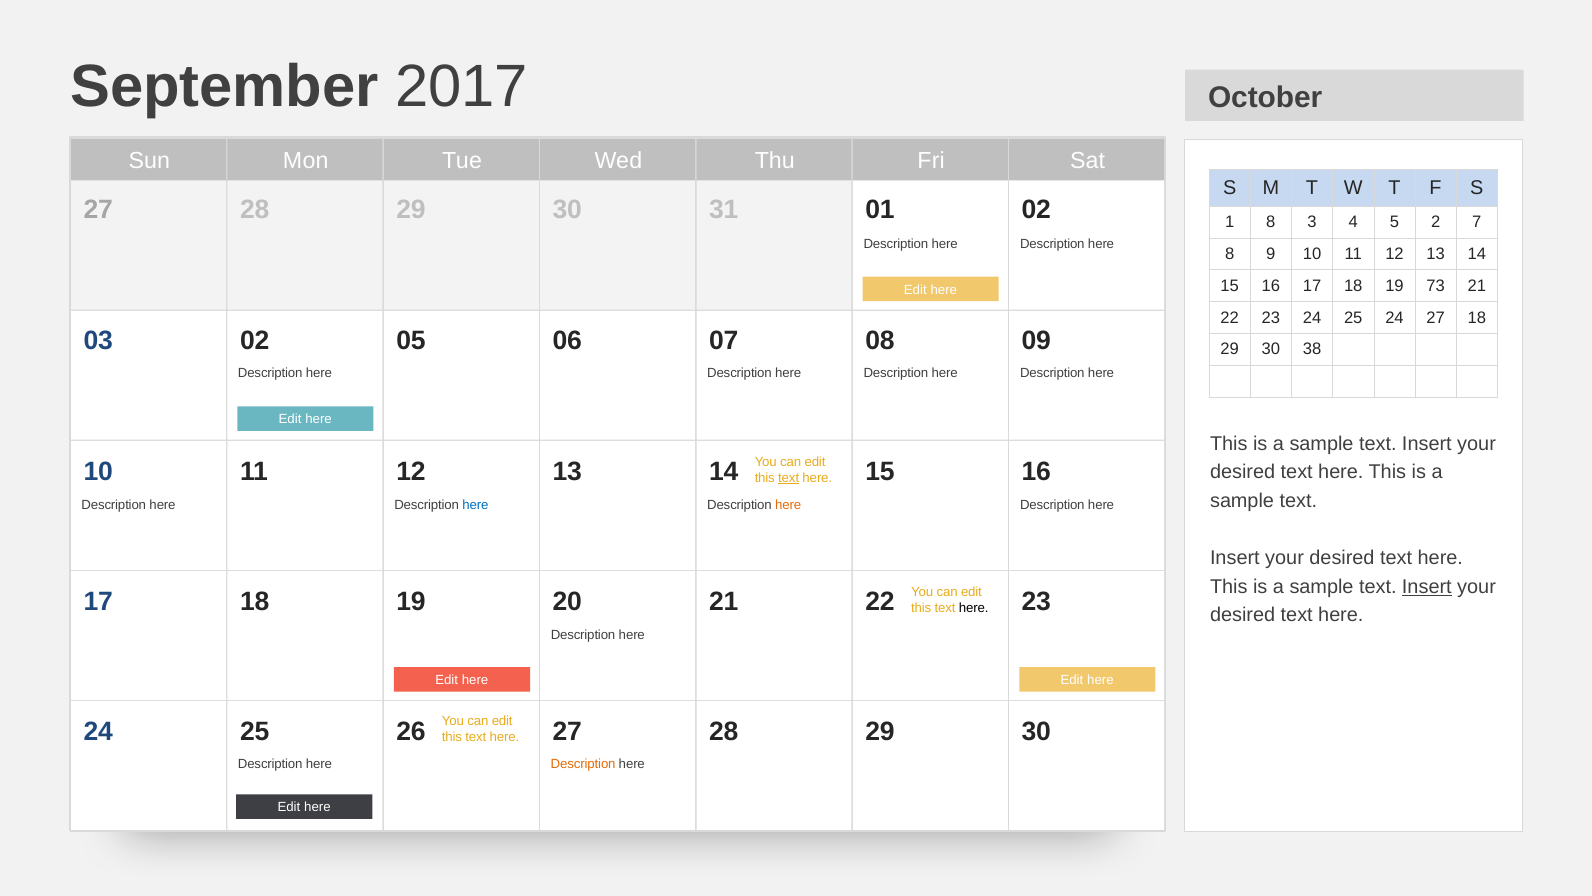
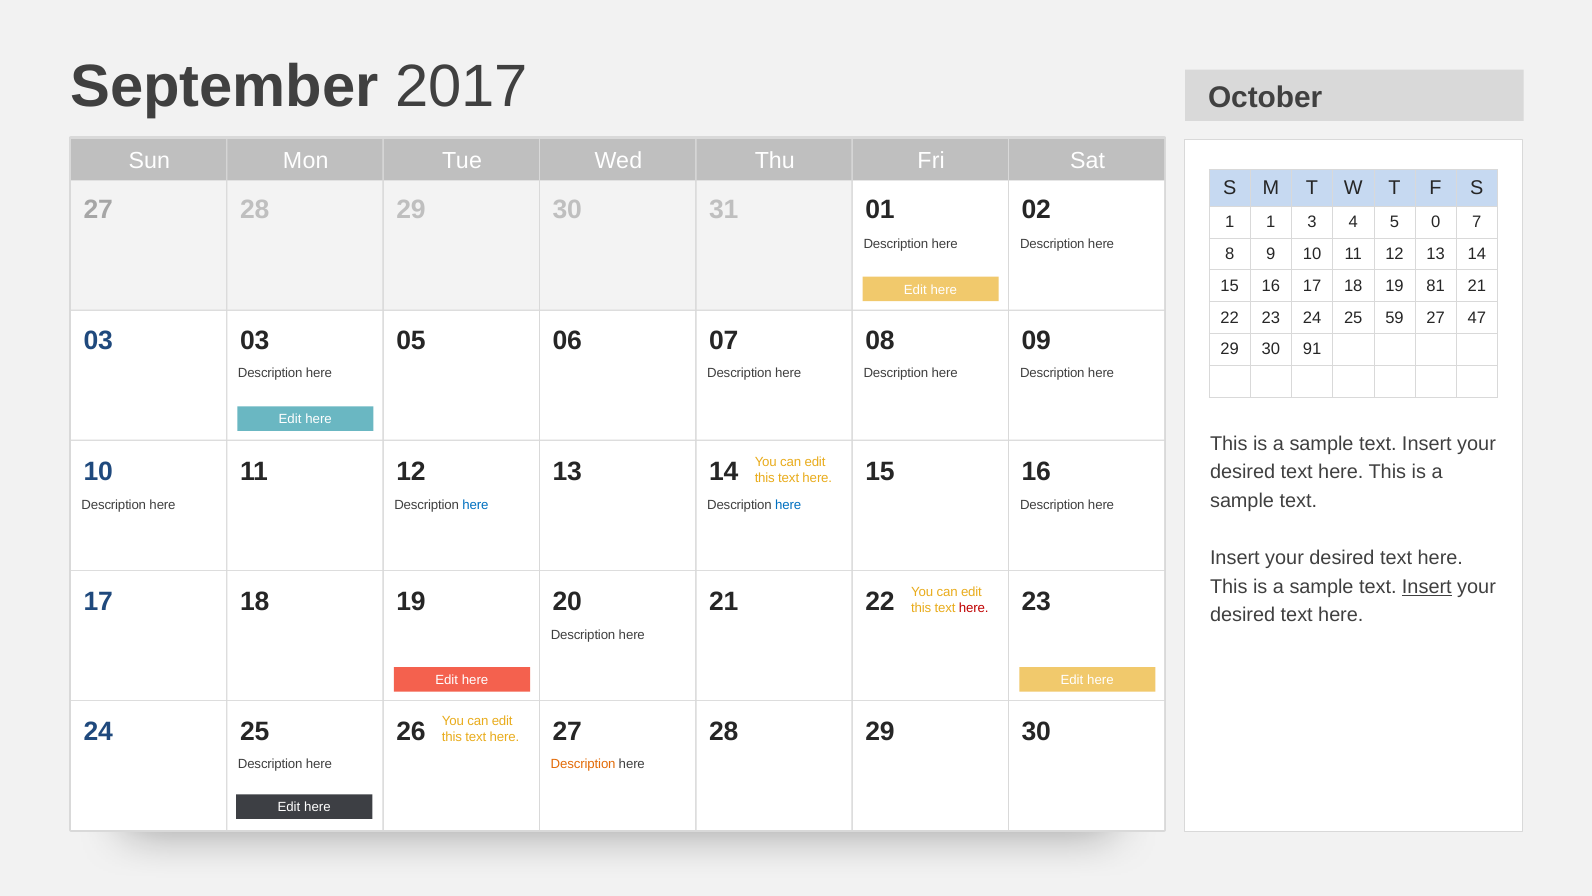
1 8: 8 -> 1
2: 2 -> 0
73: 73 -> 81
25 24: 24 -> 59
27 18: 18 -> 47
03 02: 02 -> 03
38: 38 -> 91
text at (789, 478) underline: present -> none
here at (788, 505) colour: orange -> blue
here at (974, 608) colour: black -> red
